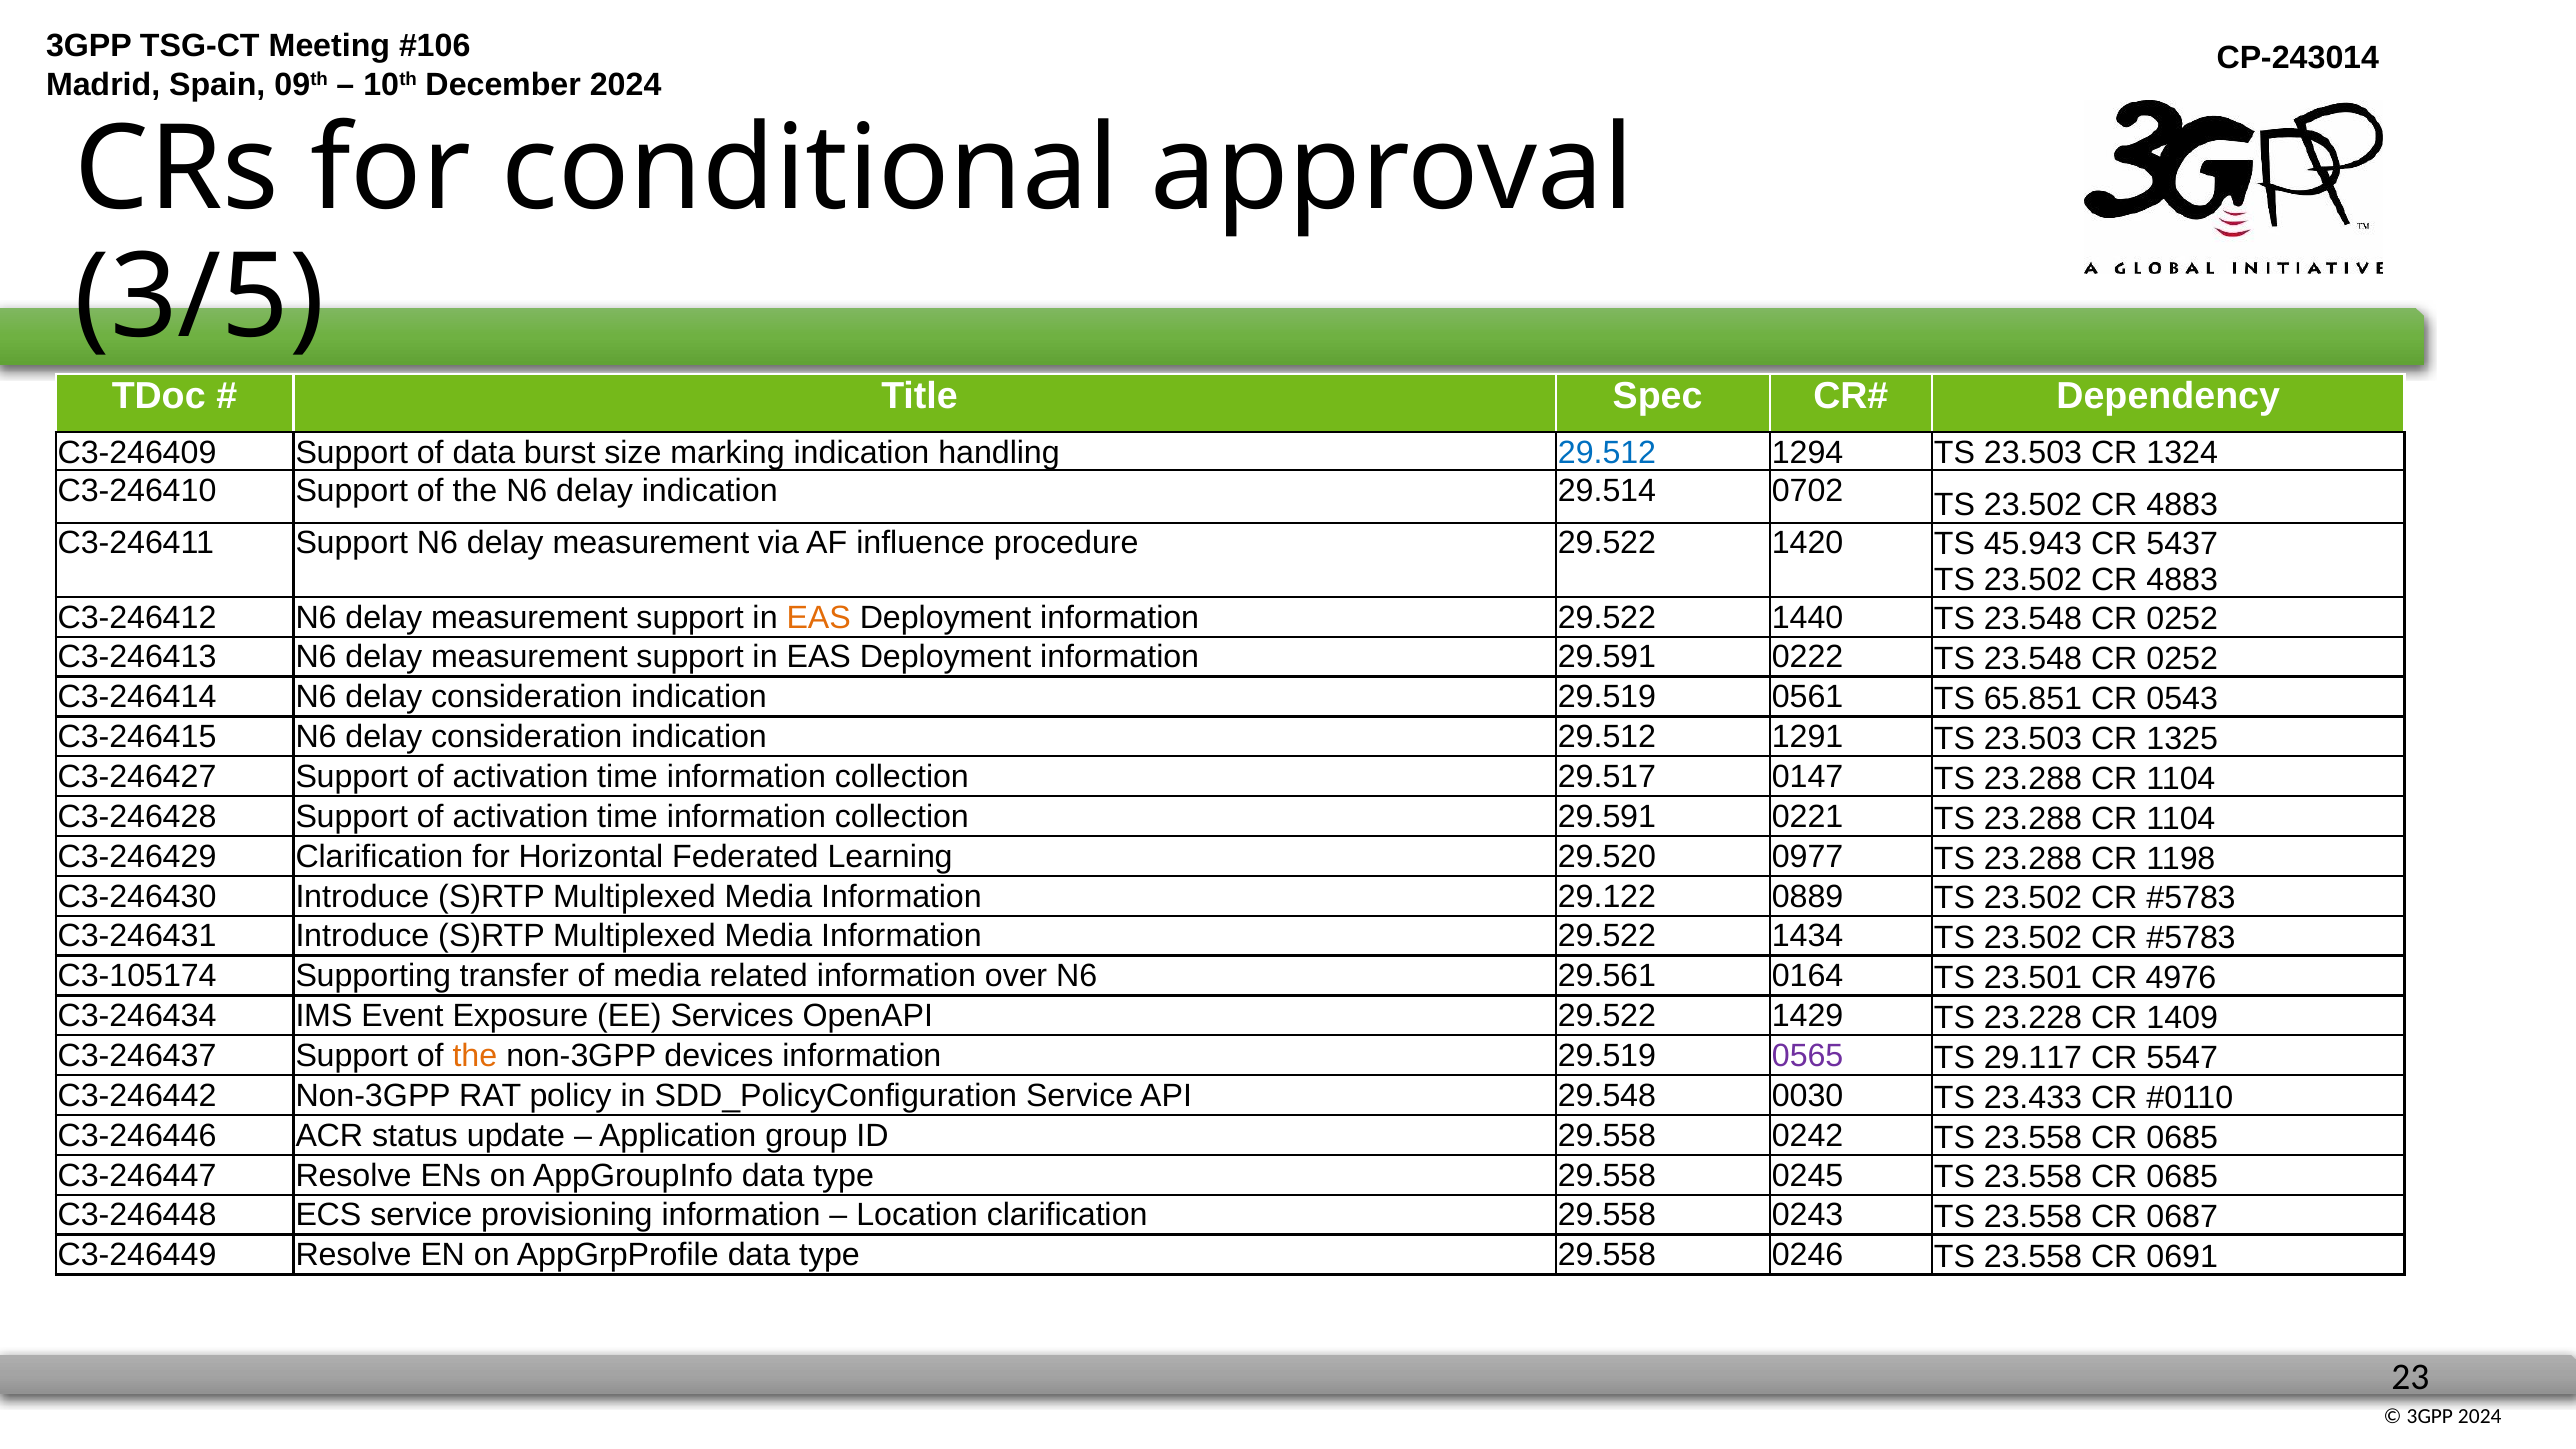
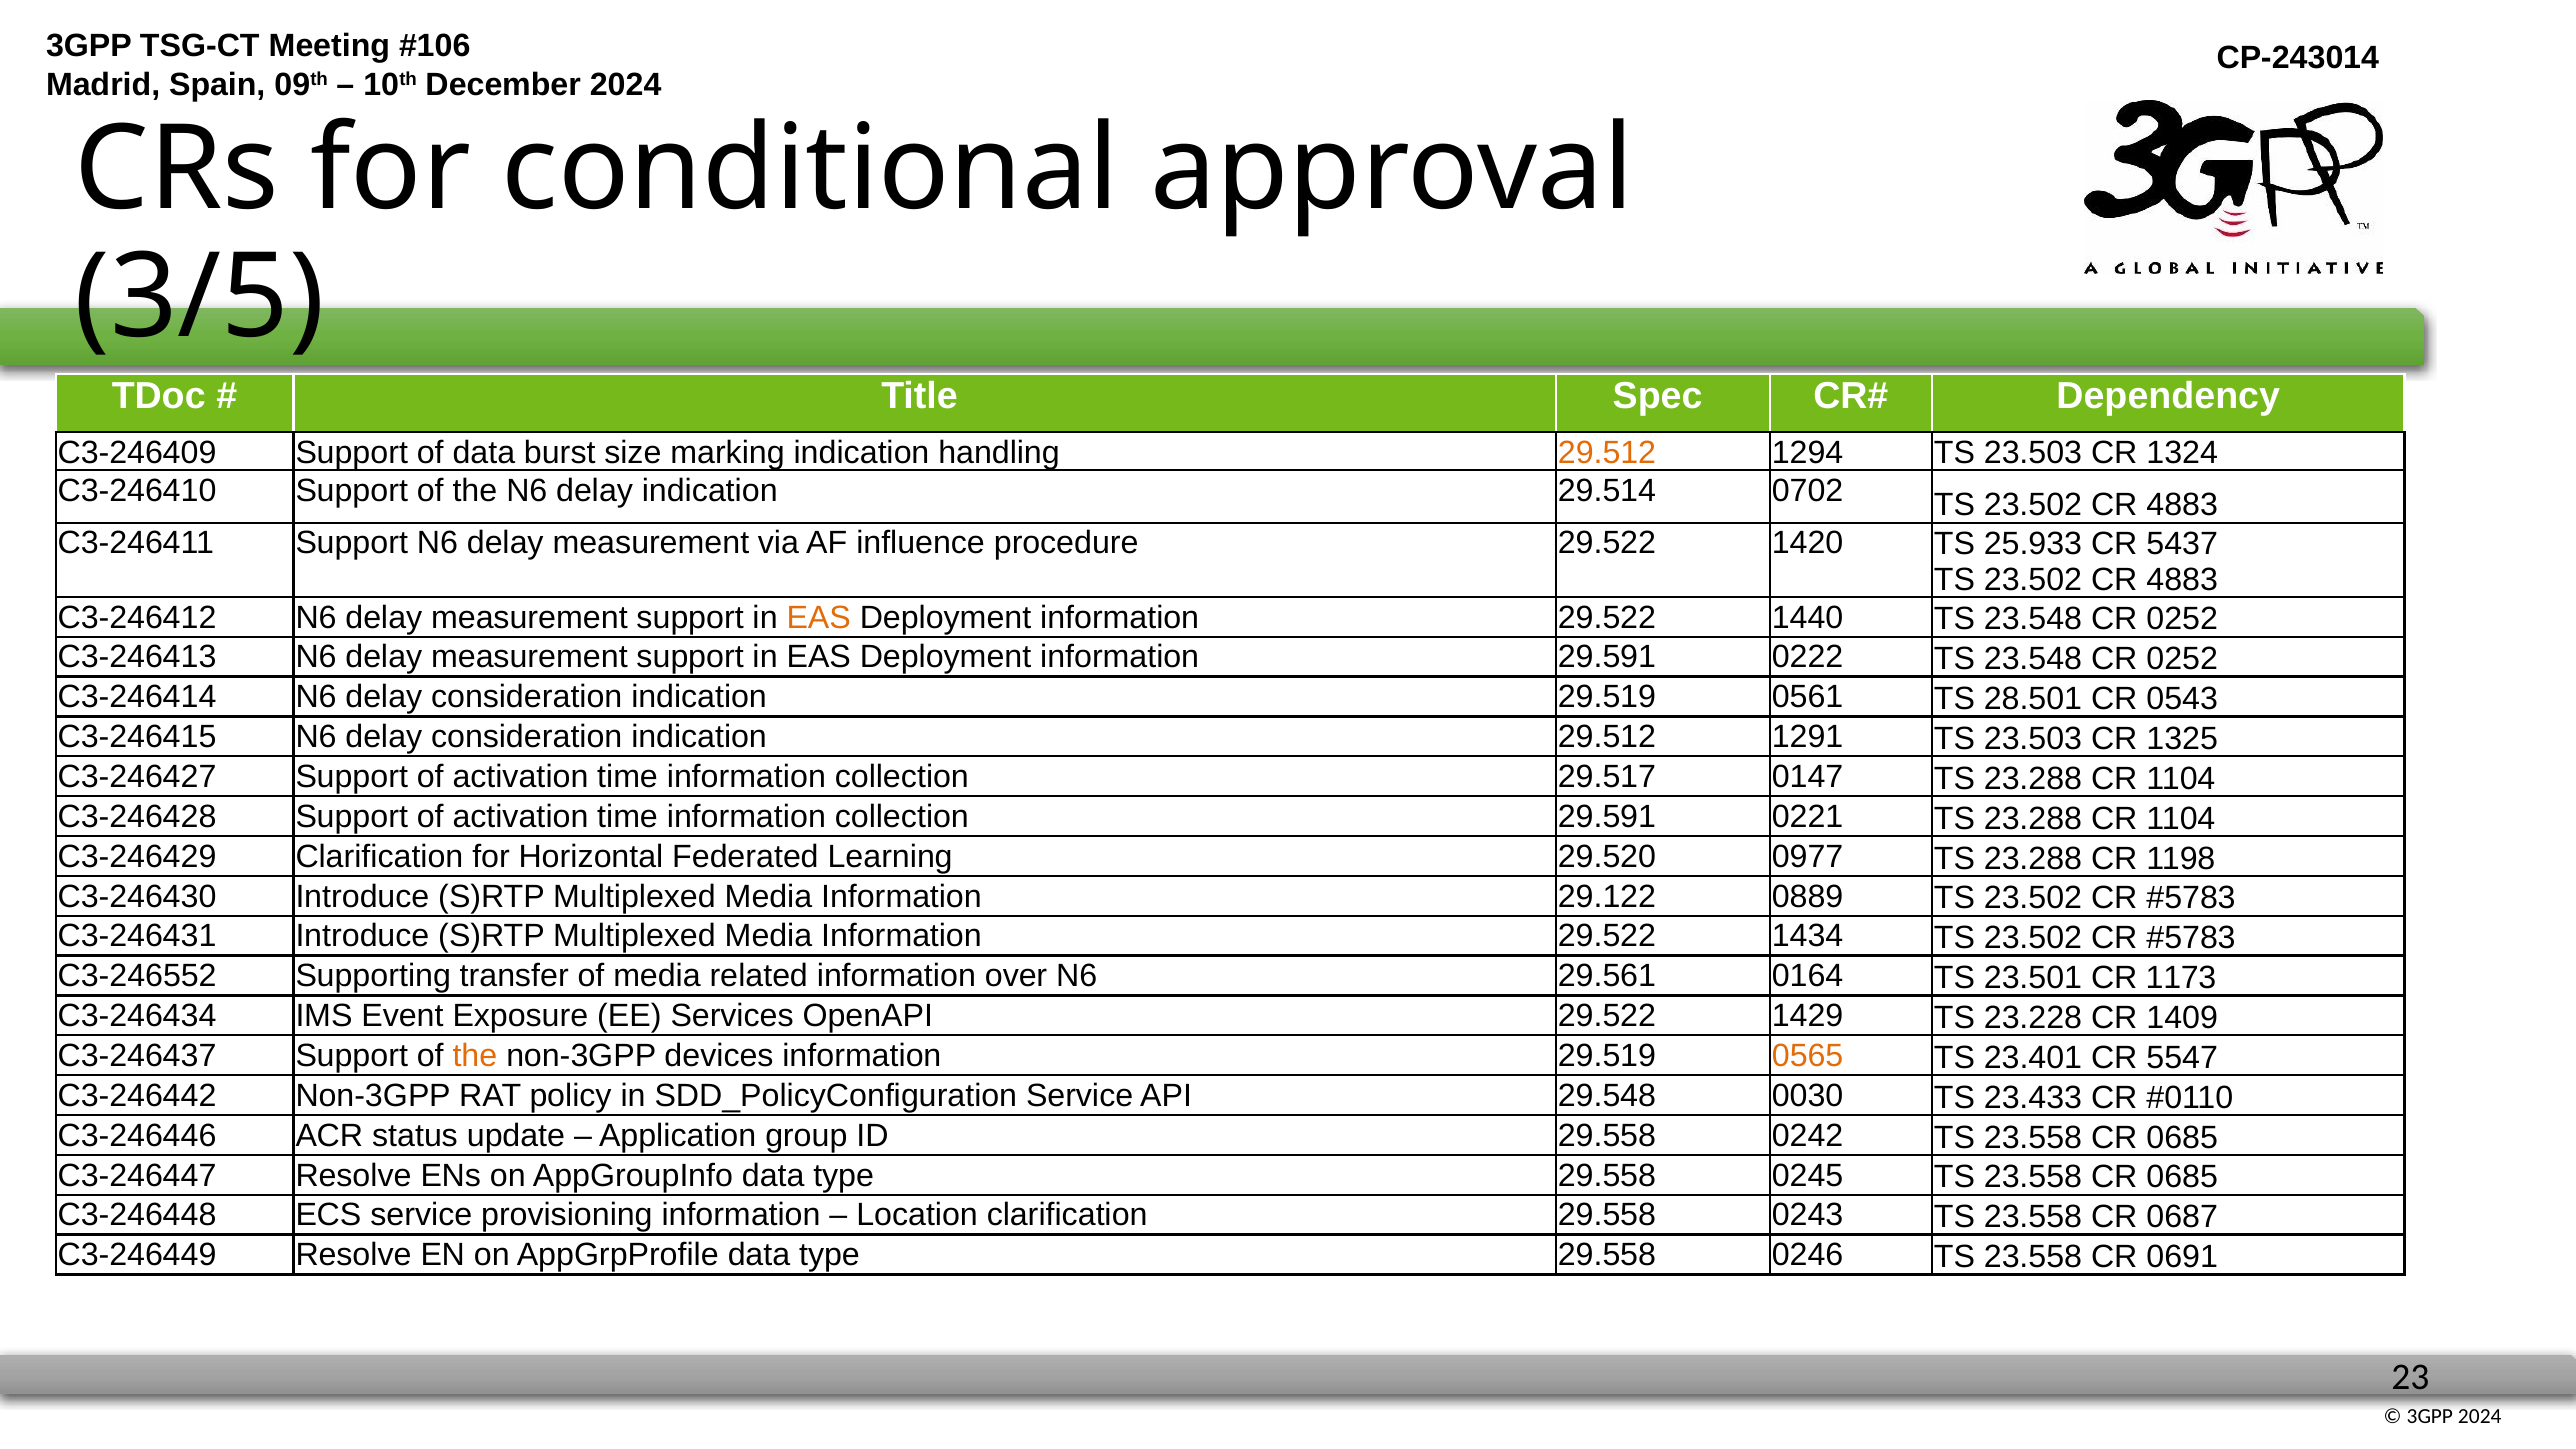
29.512 at (1607, 453) colour: blue -> orange
45.943: 45.943 -> 25.933
65.851: 65.851 -> 28.501
C3-105174: C3-105174 -> C3-246552
4976: 4976 -> 1173
0565 colour: purple -> orange
29.117: 29.117 -> 23.401
